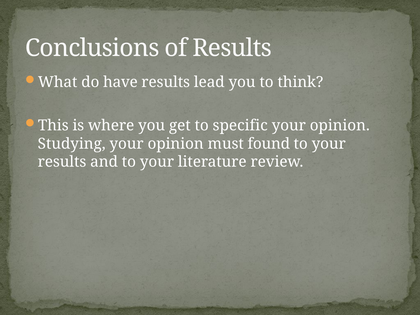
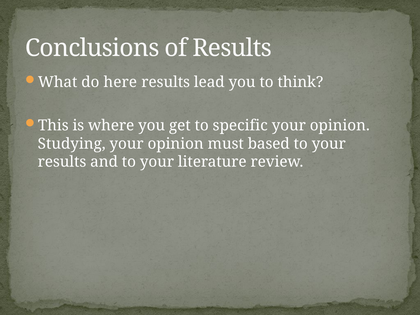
have: have -> here
found: found -> based
